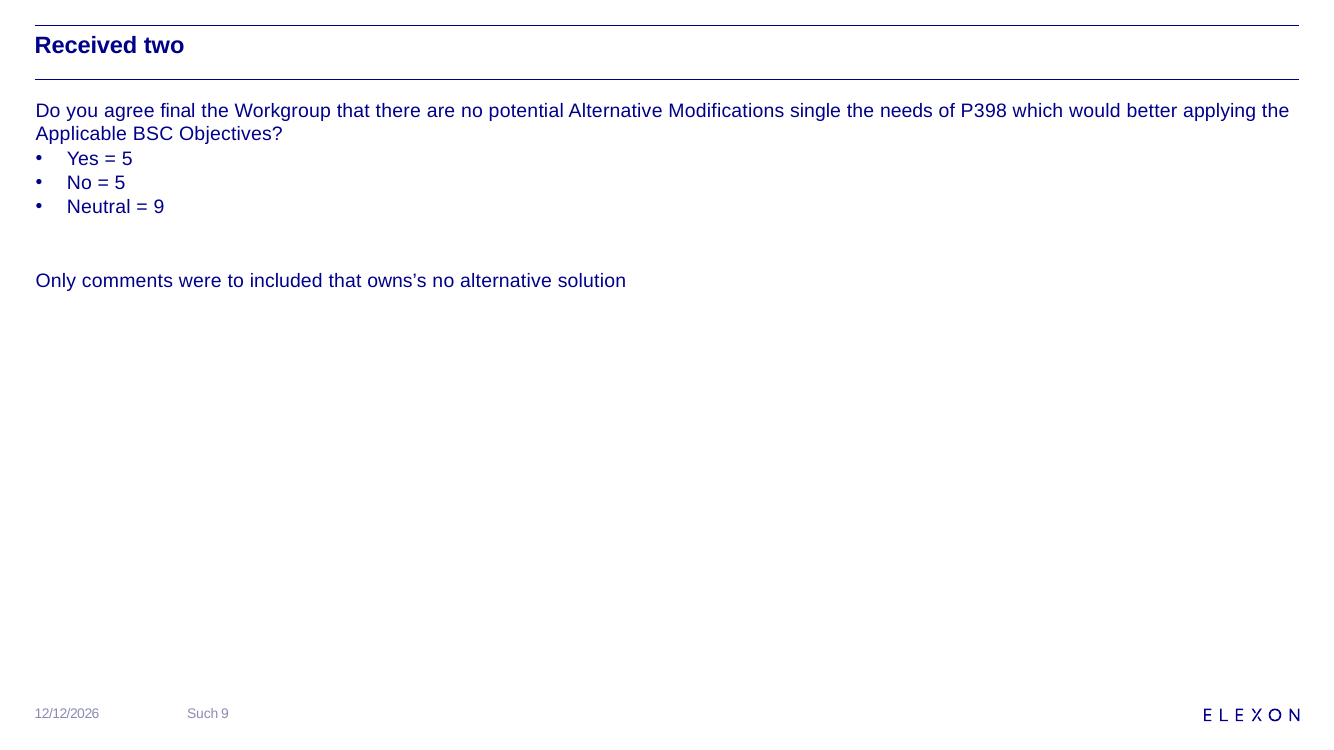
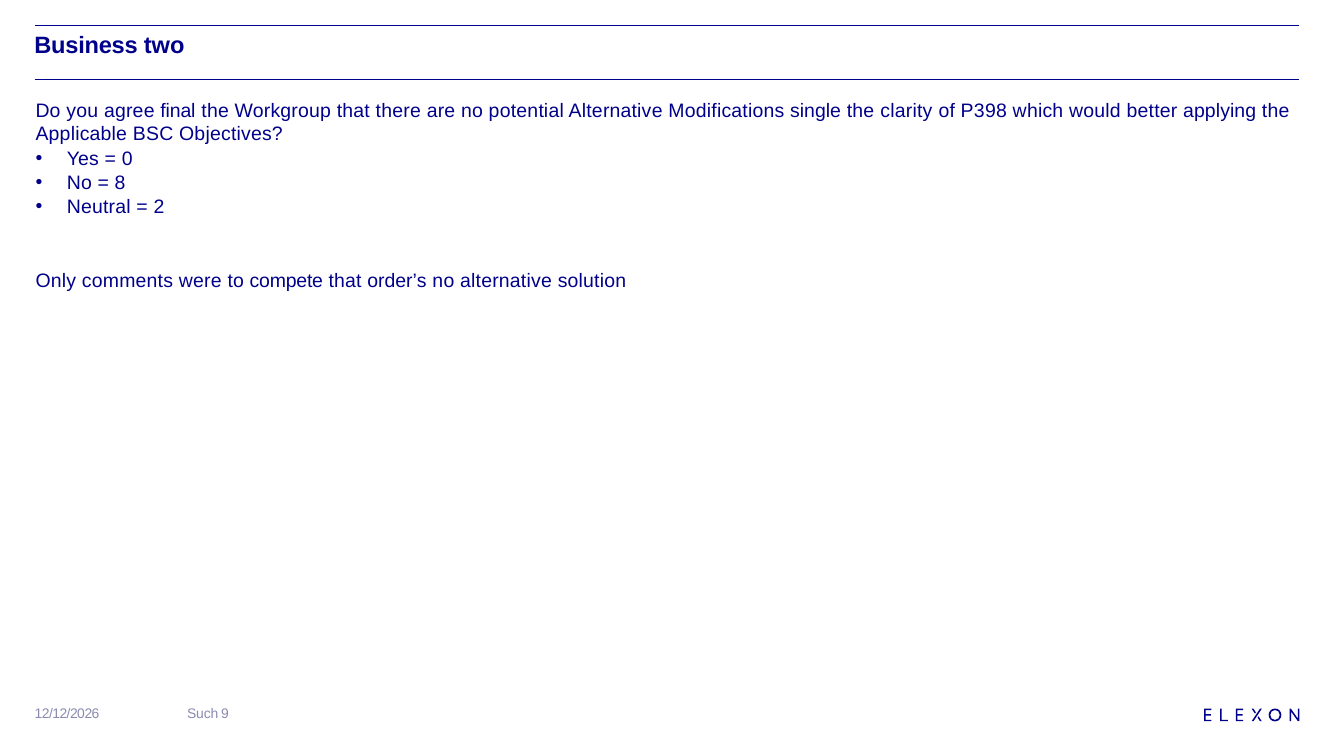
Received: Received -> Business
needs: needs -> clarity
5 at (127, 159): 5 -> 0
5 at (120, 183): 5 -> 8
9 at (159, 208): 9 -> 2
included: included -> compete
owns’s: owns’s -> order’s
